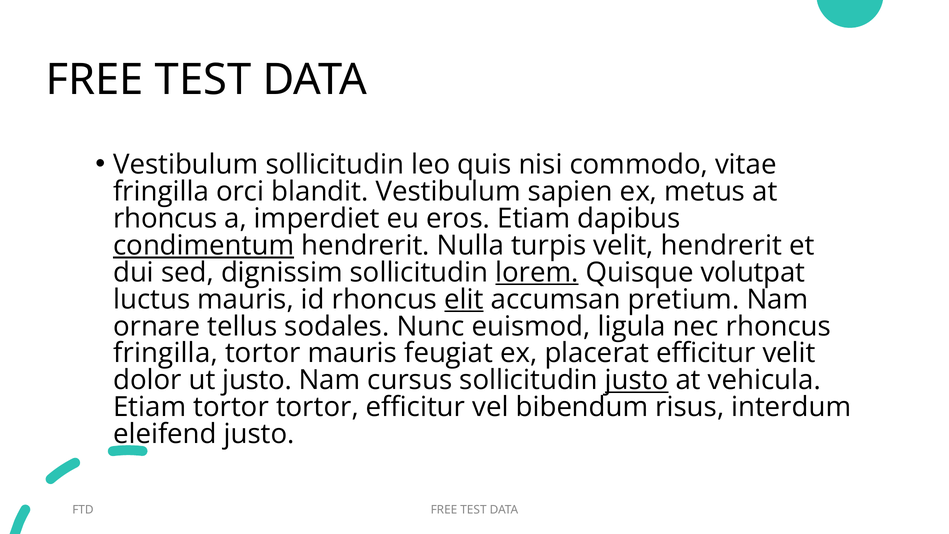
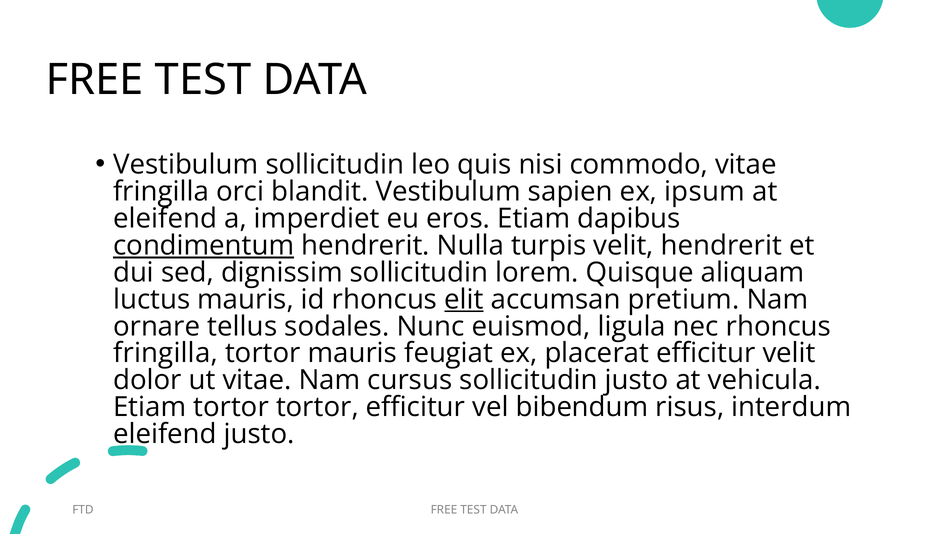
metus: metus -> ipsum
rhoncus at (165, 219): rhoncus -> eleifend
lorem underline: present -> none
volutpat: volutpat -> aliquam
ut justo: justo -> vitae
justo at (637, 380) underline: present -> none
